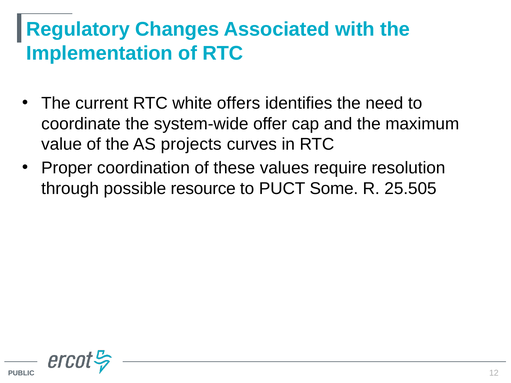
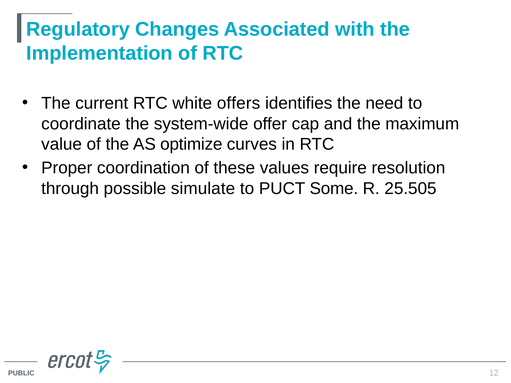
projects: projects -> optimize
resource: resource -> simulate
